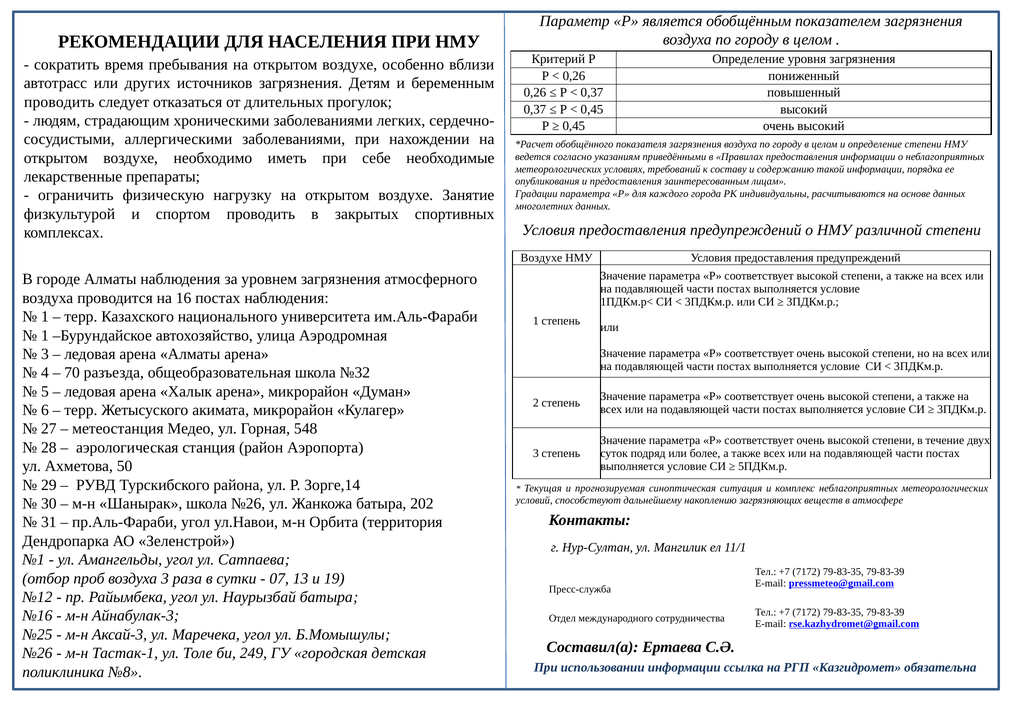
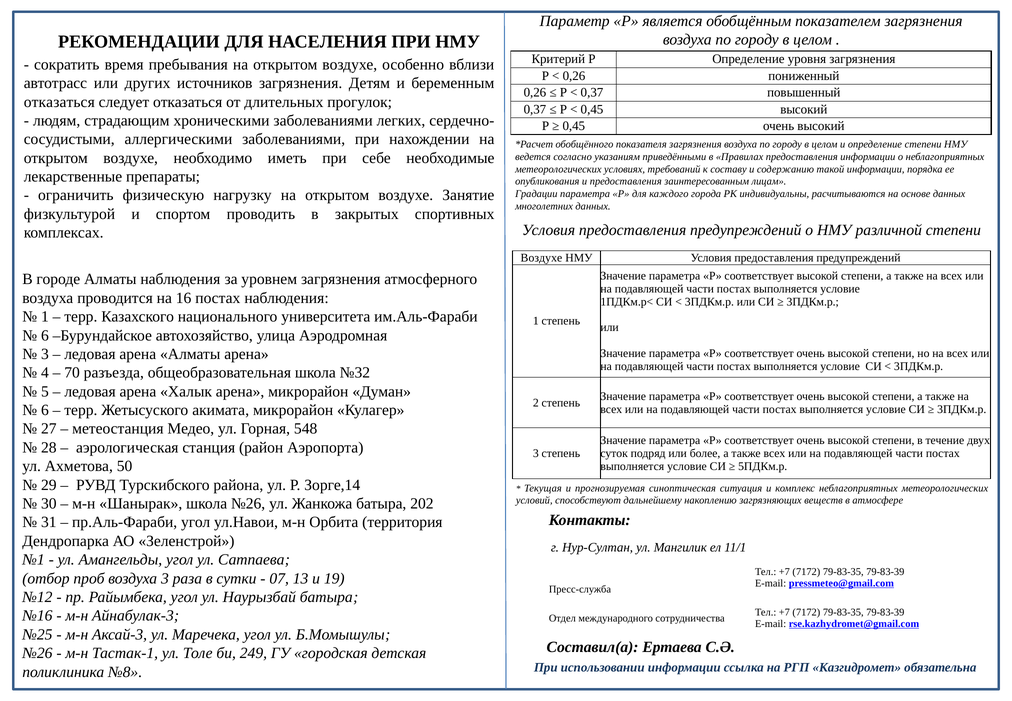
проводить at (59, 102): проводить -> отказаться
1 at (45, 335): 1 -> 6
